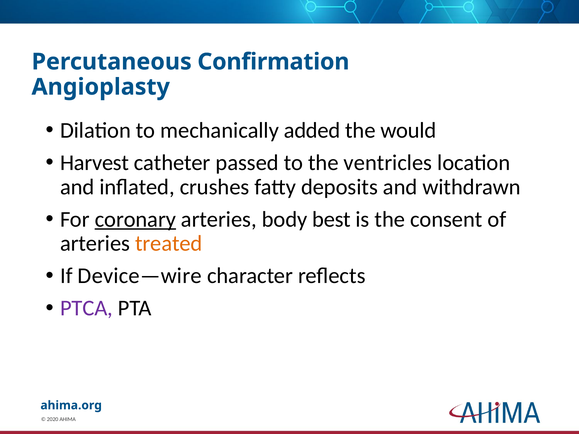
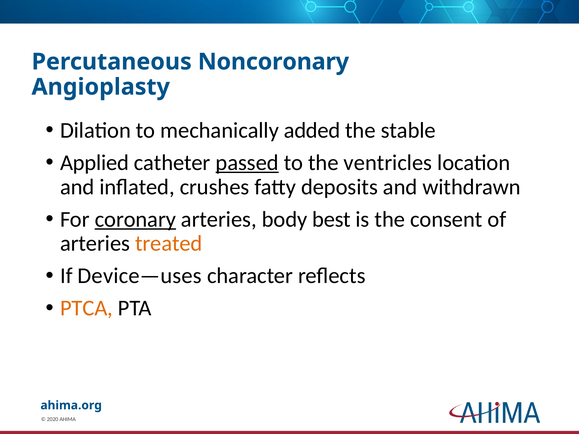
Confirmation: Confirmation -> Noncoronary
would: would -> stable
Harvest: Harvest -> Applied
passed underline: none -> present
Device—wire: Device—wire -> Device—uses
PTCA colour: purple -> orange
